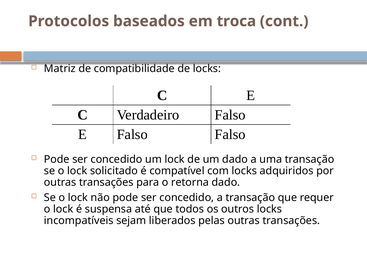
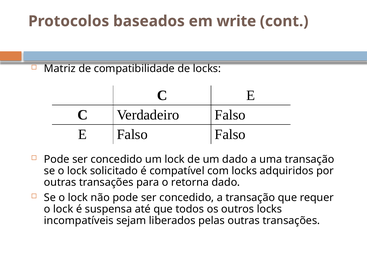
troca: troca -> write
